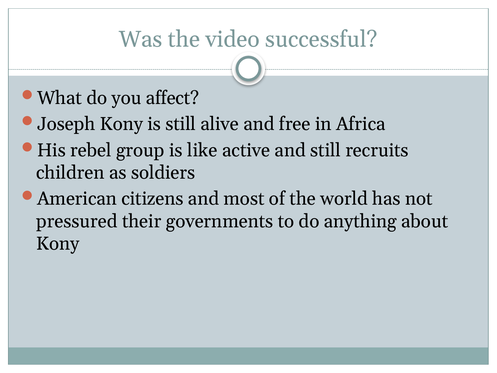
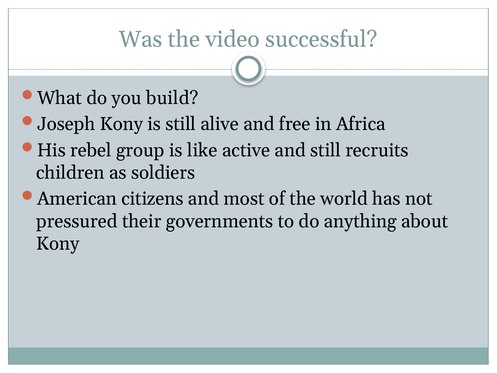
affect: affect -> build
